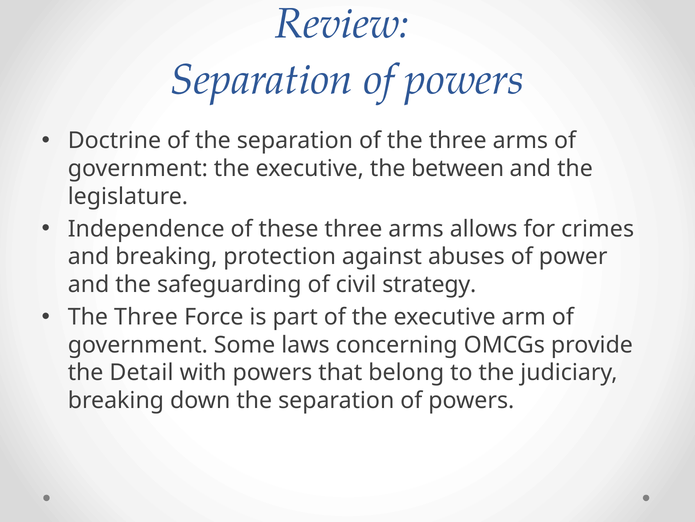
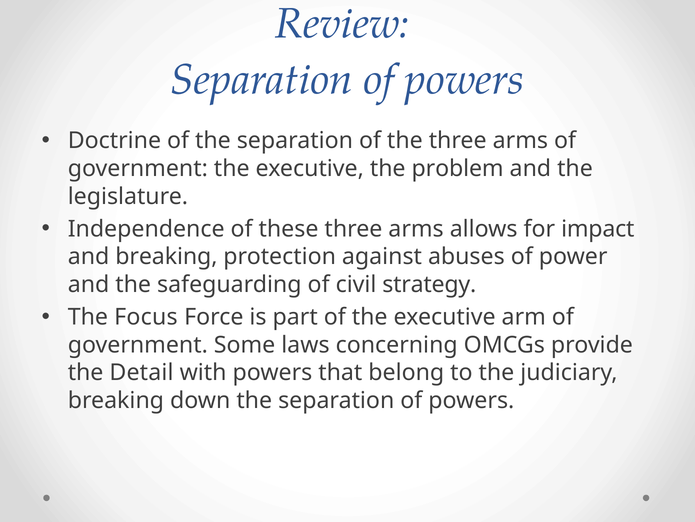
between: between -> problem
crimes: crimes -> impact
Three at (146, 317): Three -> Focus
